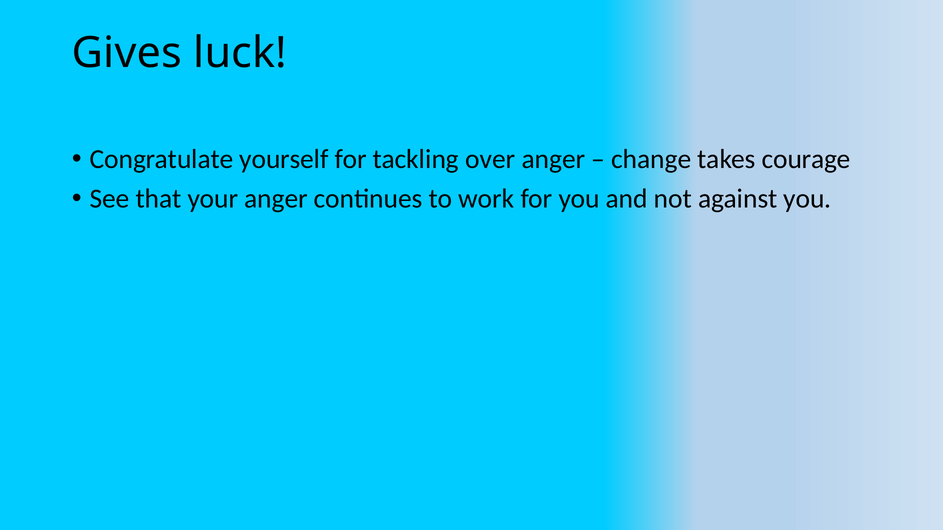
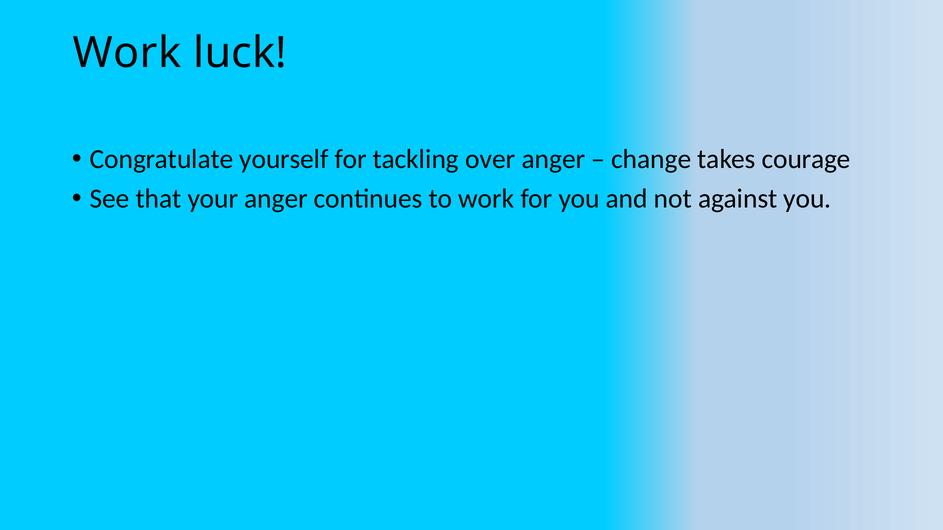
Gives at (127, 53): Gives -> Work
